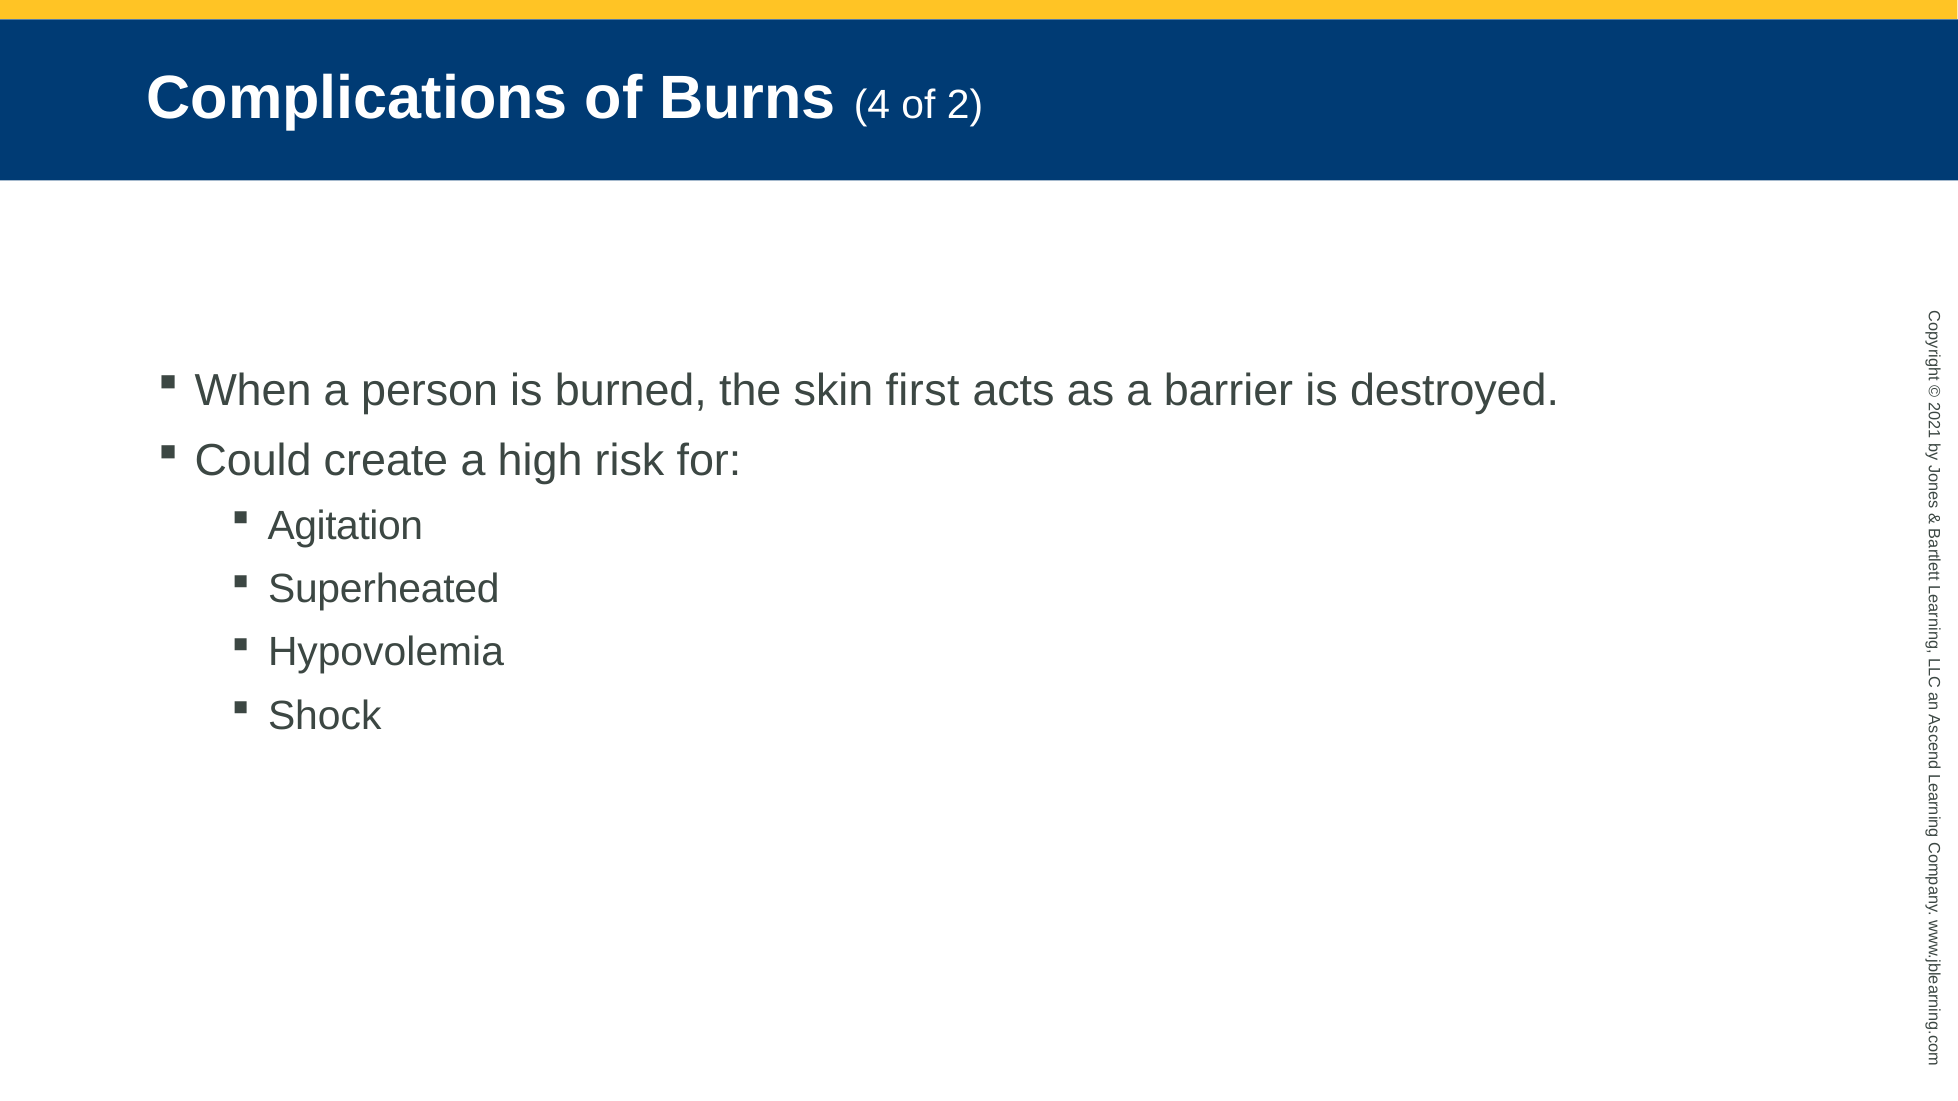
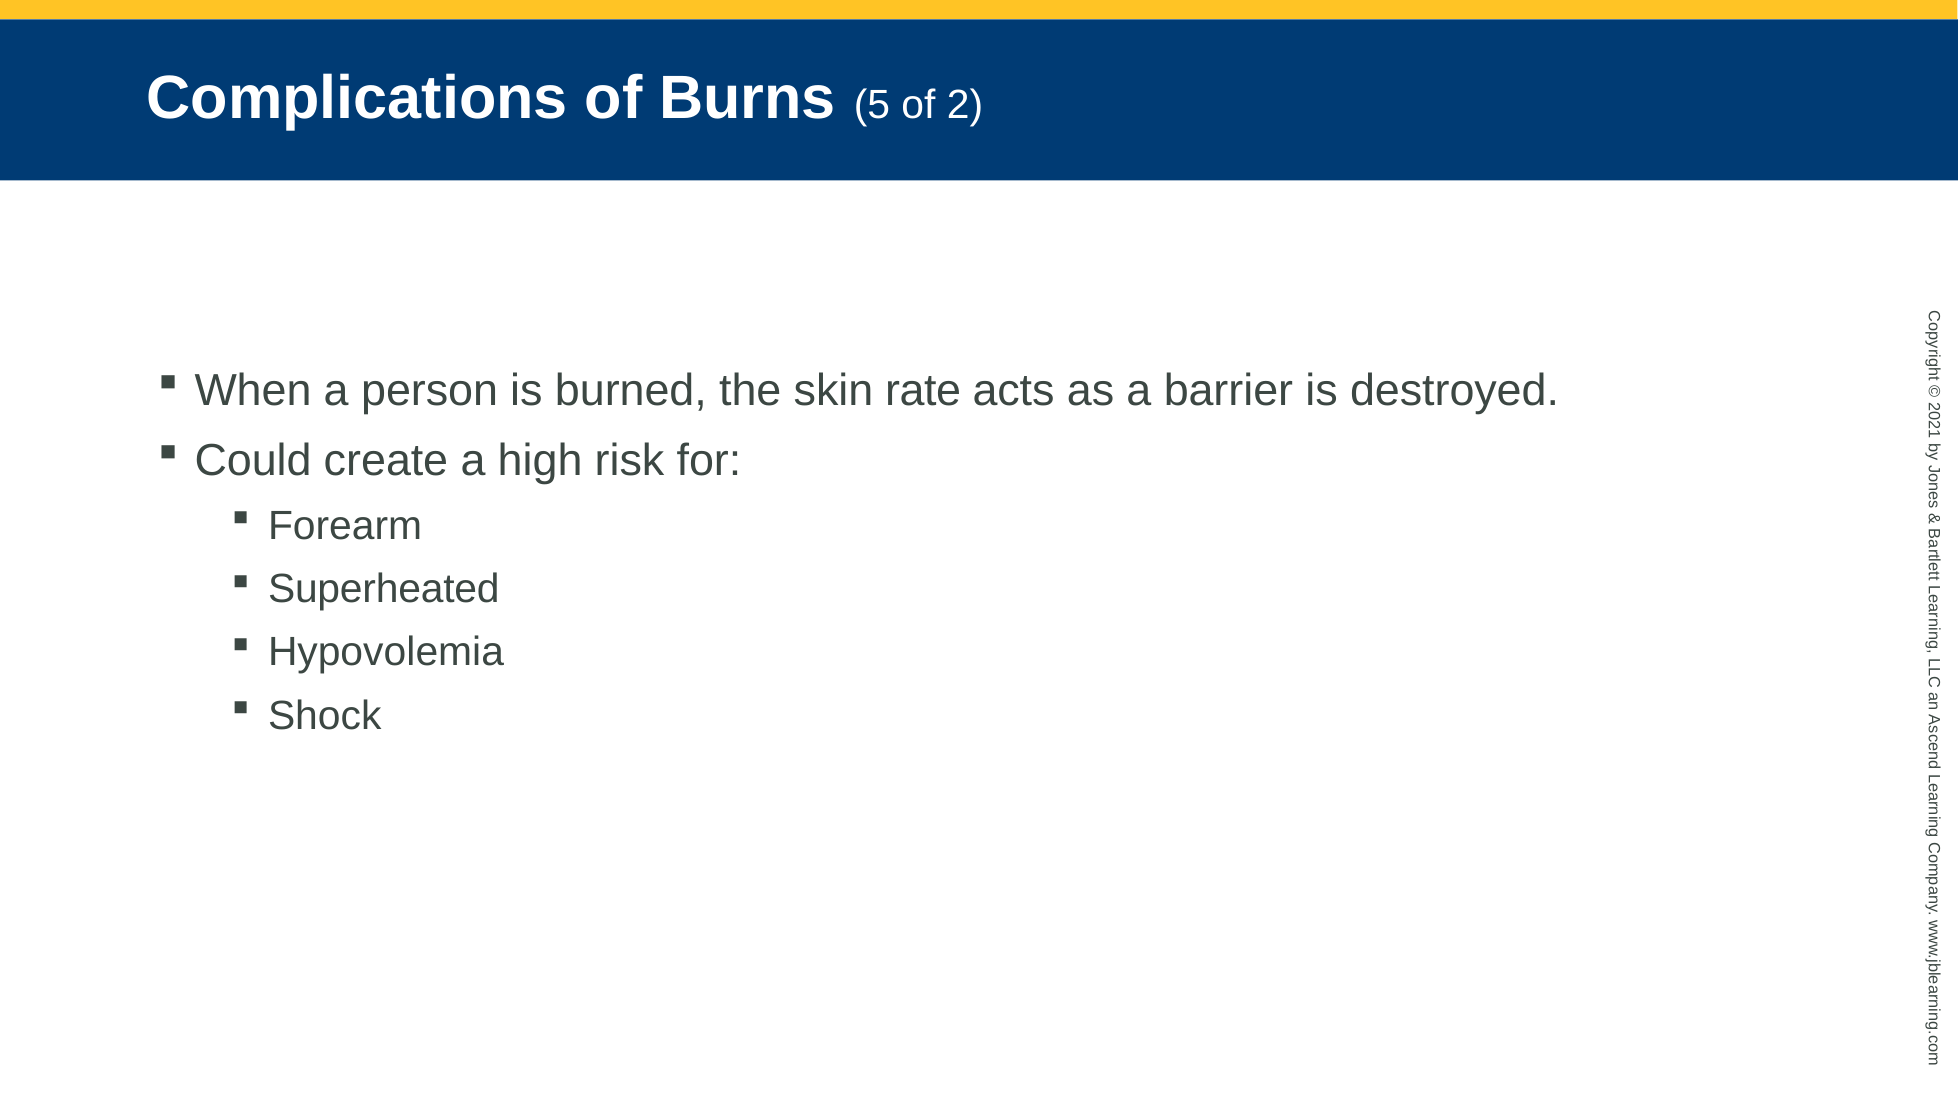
4: 4 -> 5
first: first -> rate
Agitation: Agitation -> Forearm
